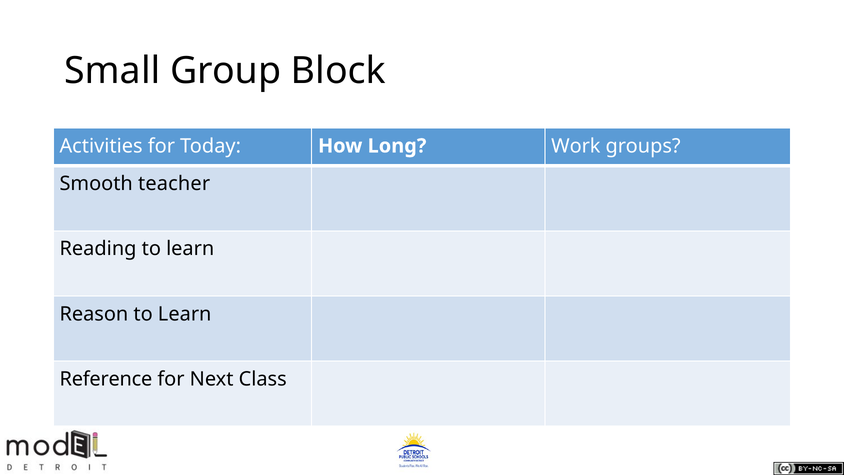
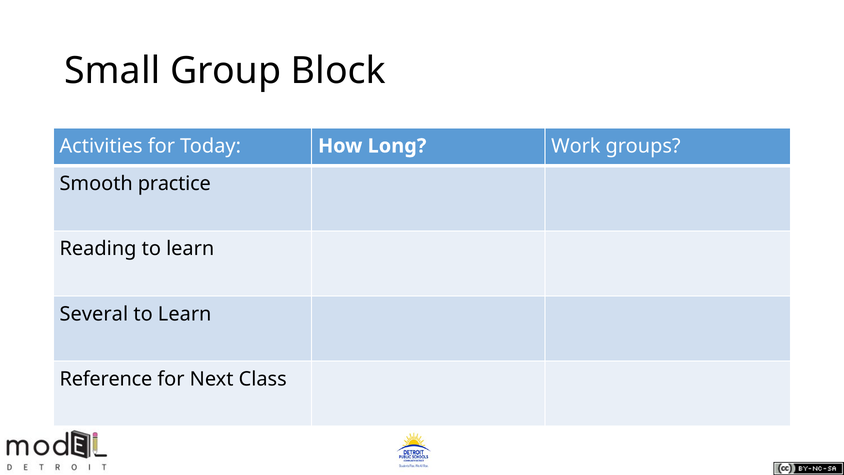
teacher: teacher -> practice
Reason: Reason -> Several
